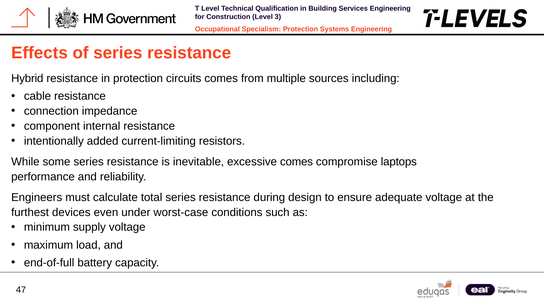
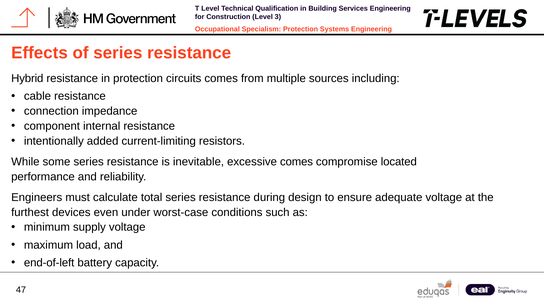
laptops: laptops -> located
end-of-full: end-of-full -> end-of-left
